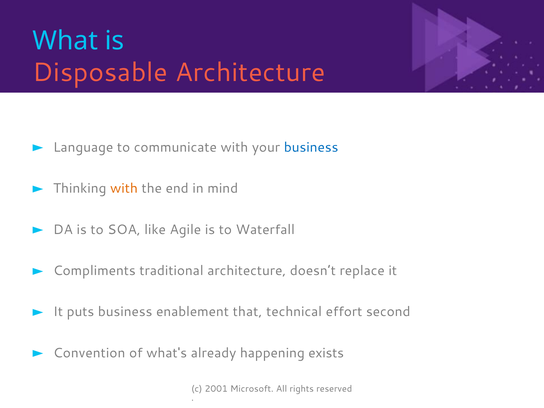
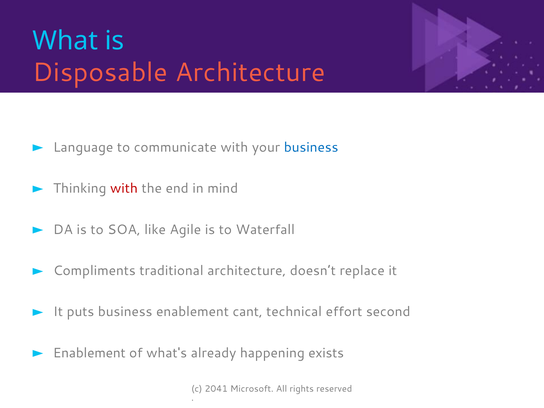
with at (124, 188) colour: orange -> red
that: that -> cant
Convention at (89, 353): Convention -> Enablement
2001: 2001 -> 2041
